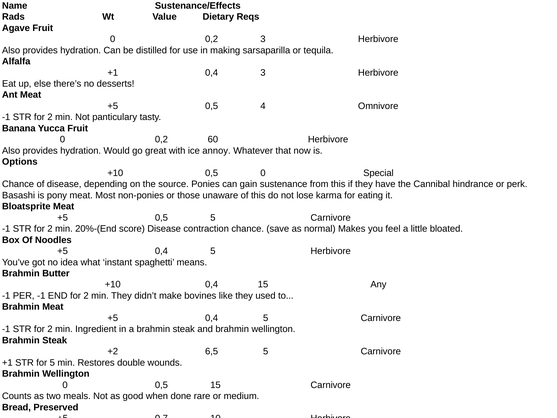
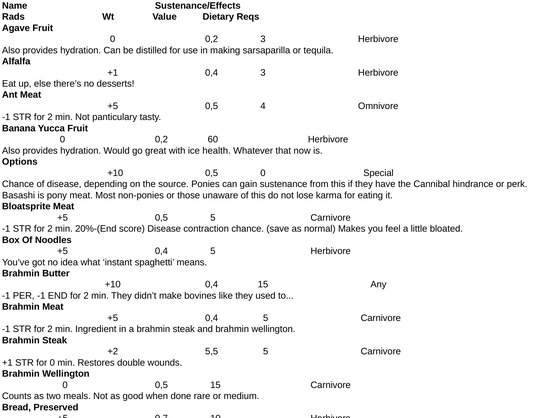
annoy: annoy -> health
6,5: 6,5 -> 5,5
for 5: 5 -> 0
